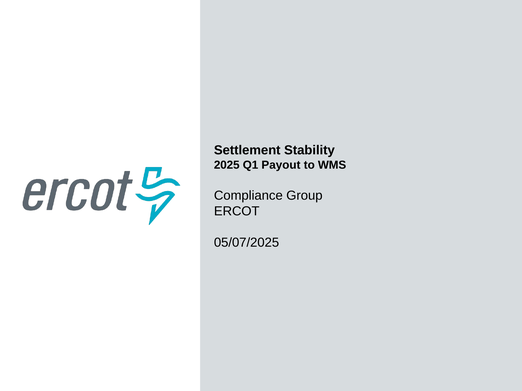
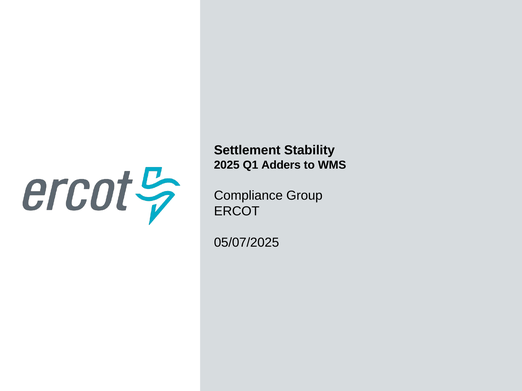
Payout: Payout -> Adders
